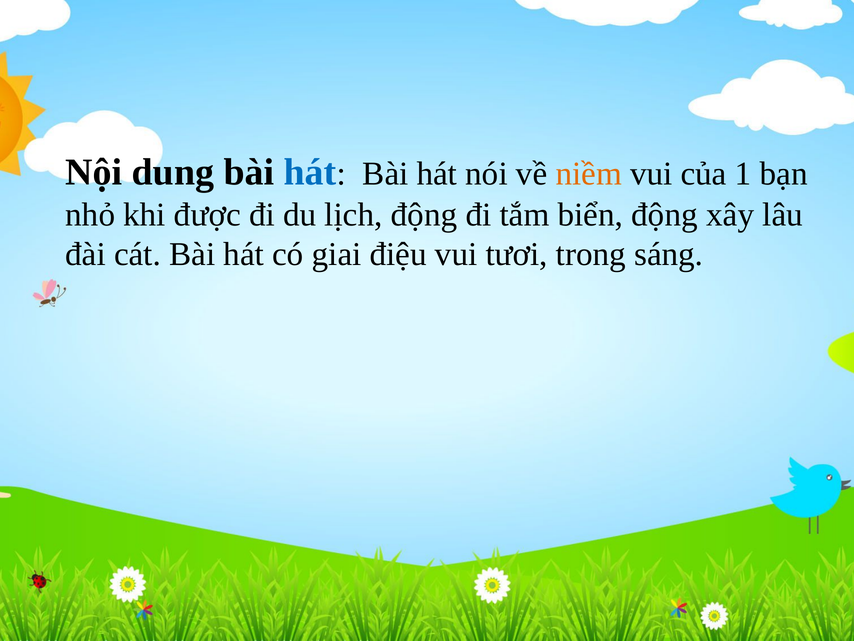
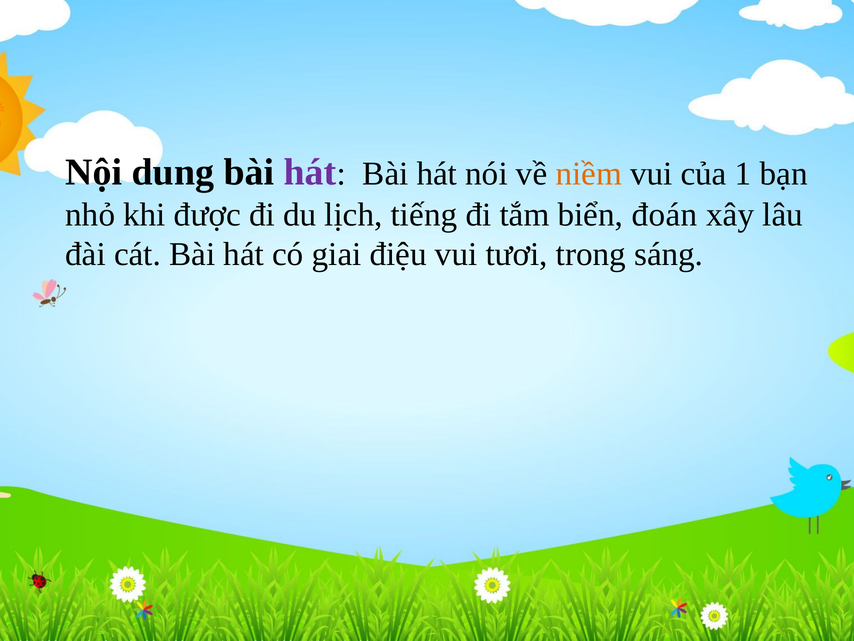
hát at (310, 172) colour: blue -> purple
lịch động: động -> tiếng
biển động: động -> đoán
